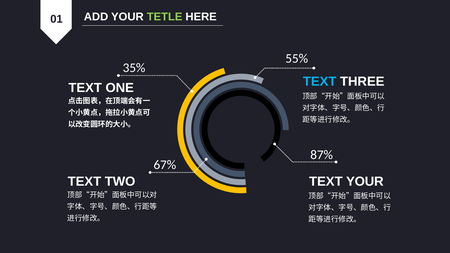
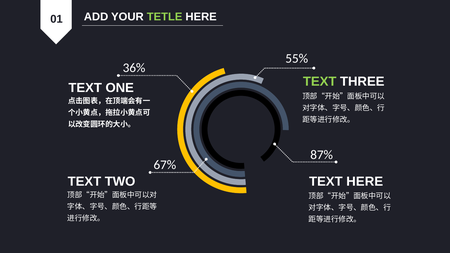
35%: 35% -> 36%
TEXT at (320, 82) colour: light blue -> light green
TEXT YOUR: YOUR -> HERE
